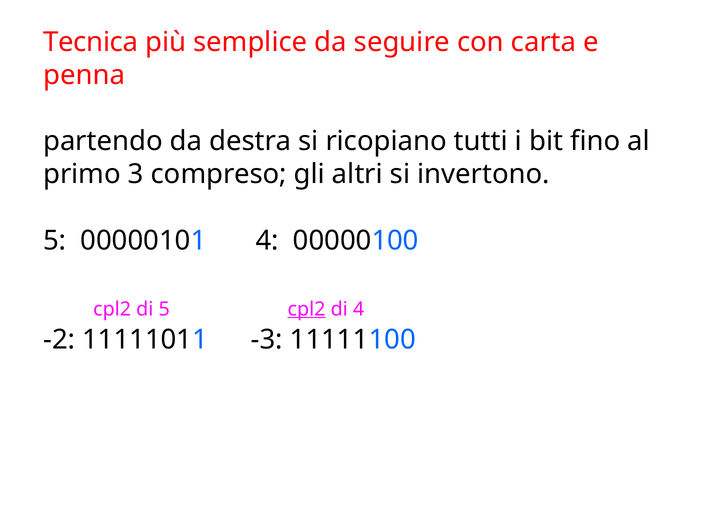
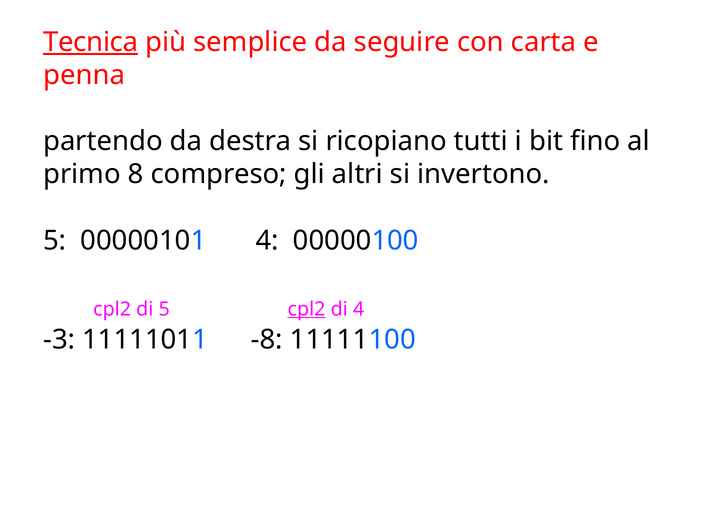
Tecnica underline: none -> present
3: 3 -> 8
-2: -2 -> -3
-3: -3 -> -8
